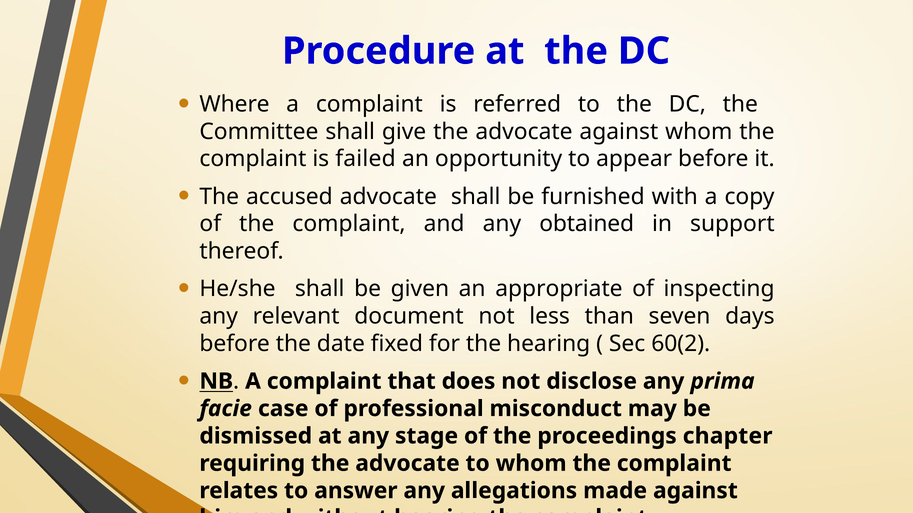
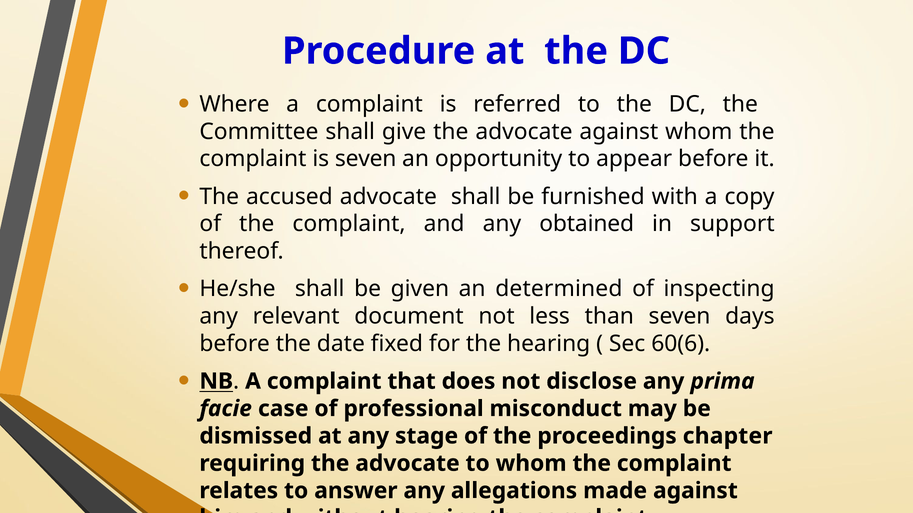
is failed: failed -> seven
appropriate: appropriate -> determined
60(2: 60(2 -> 60(6
